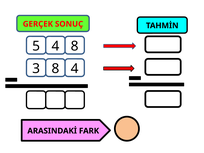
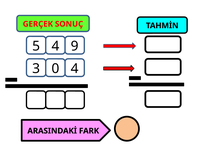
4 8: 8 -> 9
3 8: 8 -> 0
